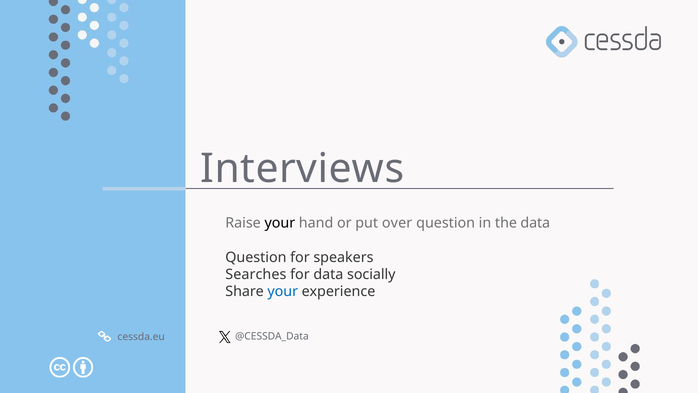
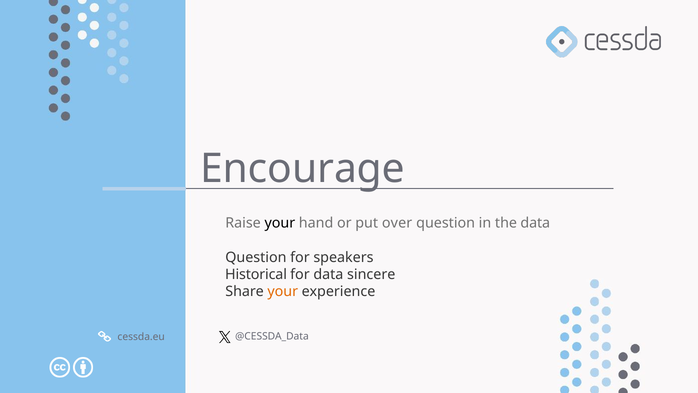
Interviews: Interviews -> Encourage
Searches: Searches -> Historical
socially: socially -> sincere
your at (283, 291) colour: blue -> orange
